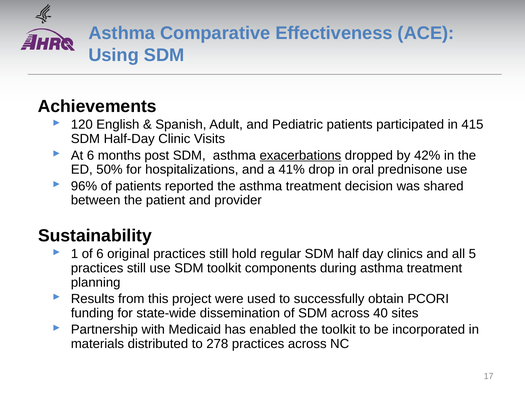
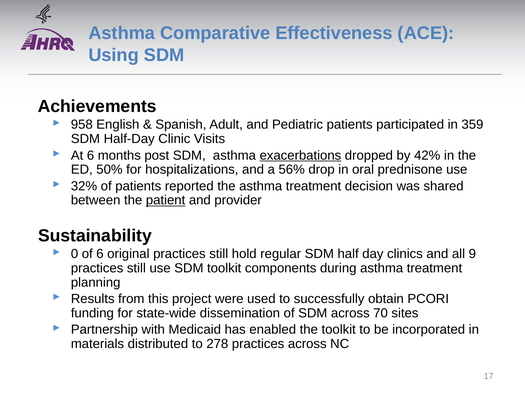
120: 120 -> 958
415: 415 -> 359
41%: 41% -> 56%
96%: 96% -> 32%
patient underline: none -> present
1: 1 -> 0
5: 5 -> 9
40: 40 -> 70
